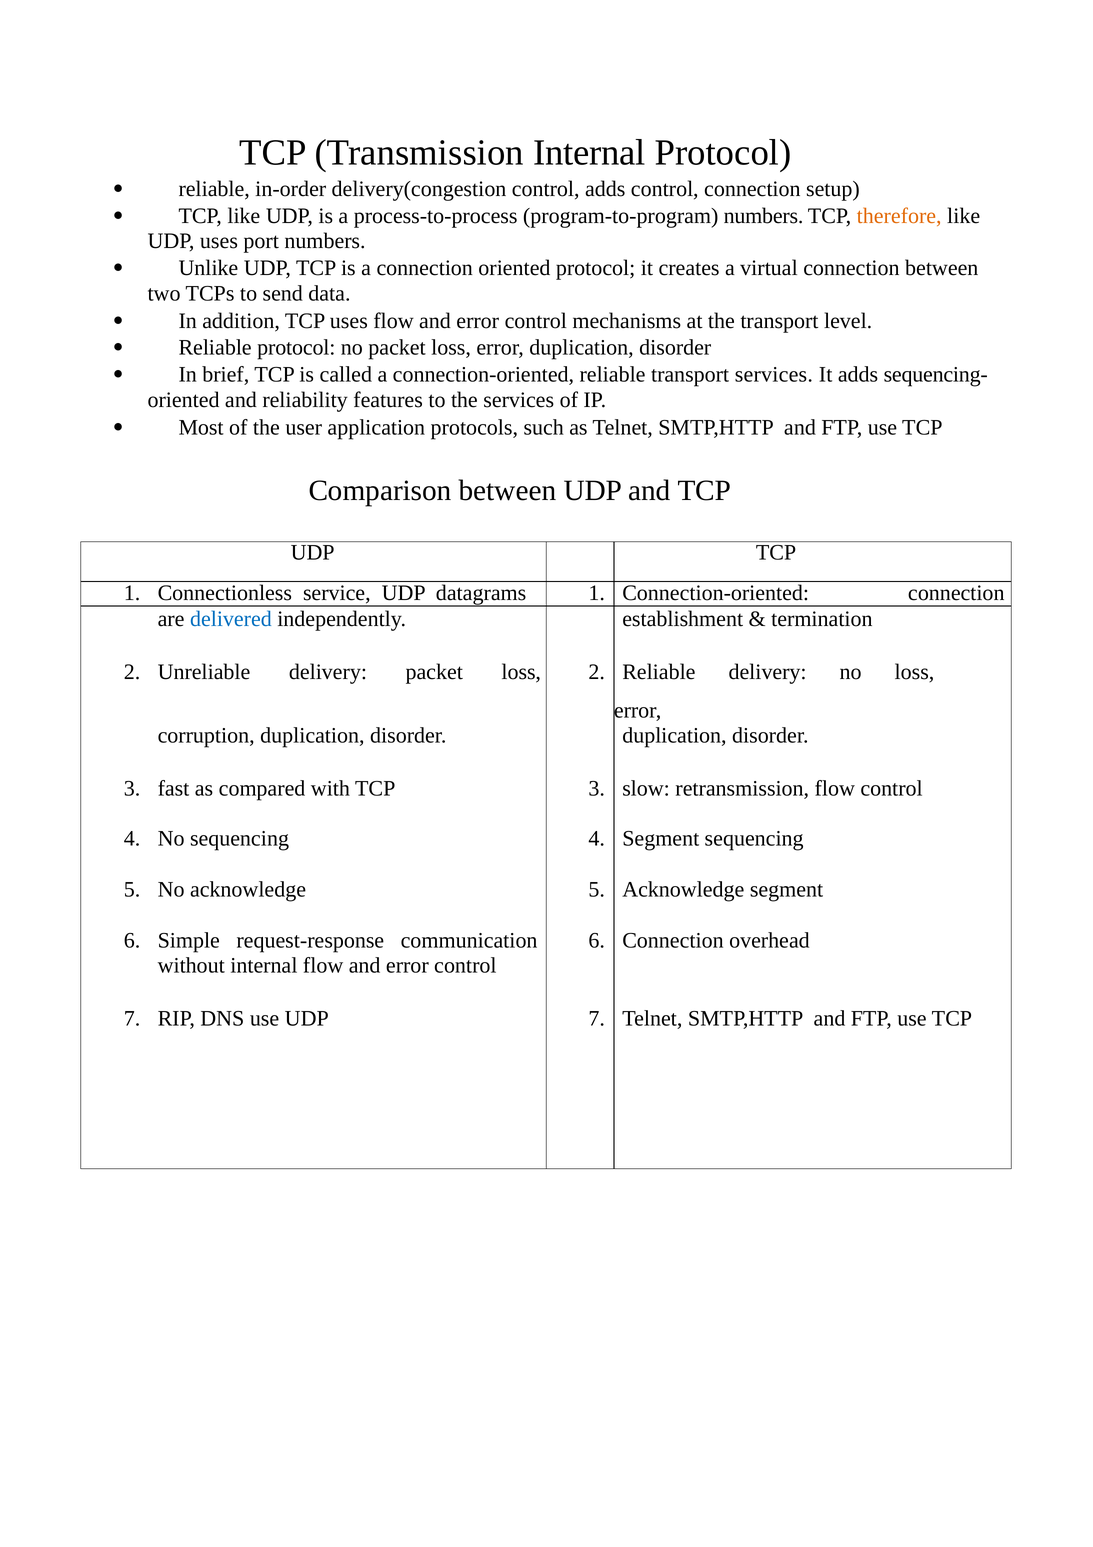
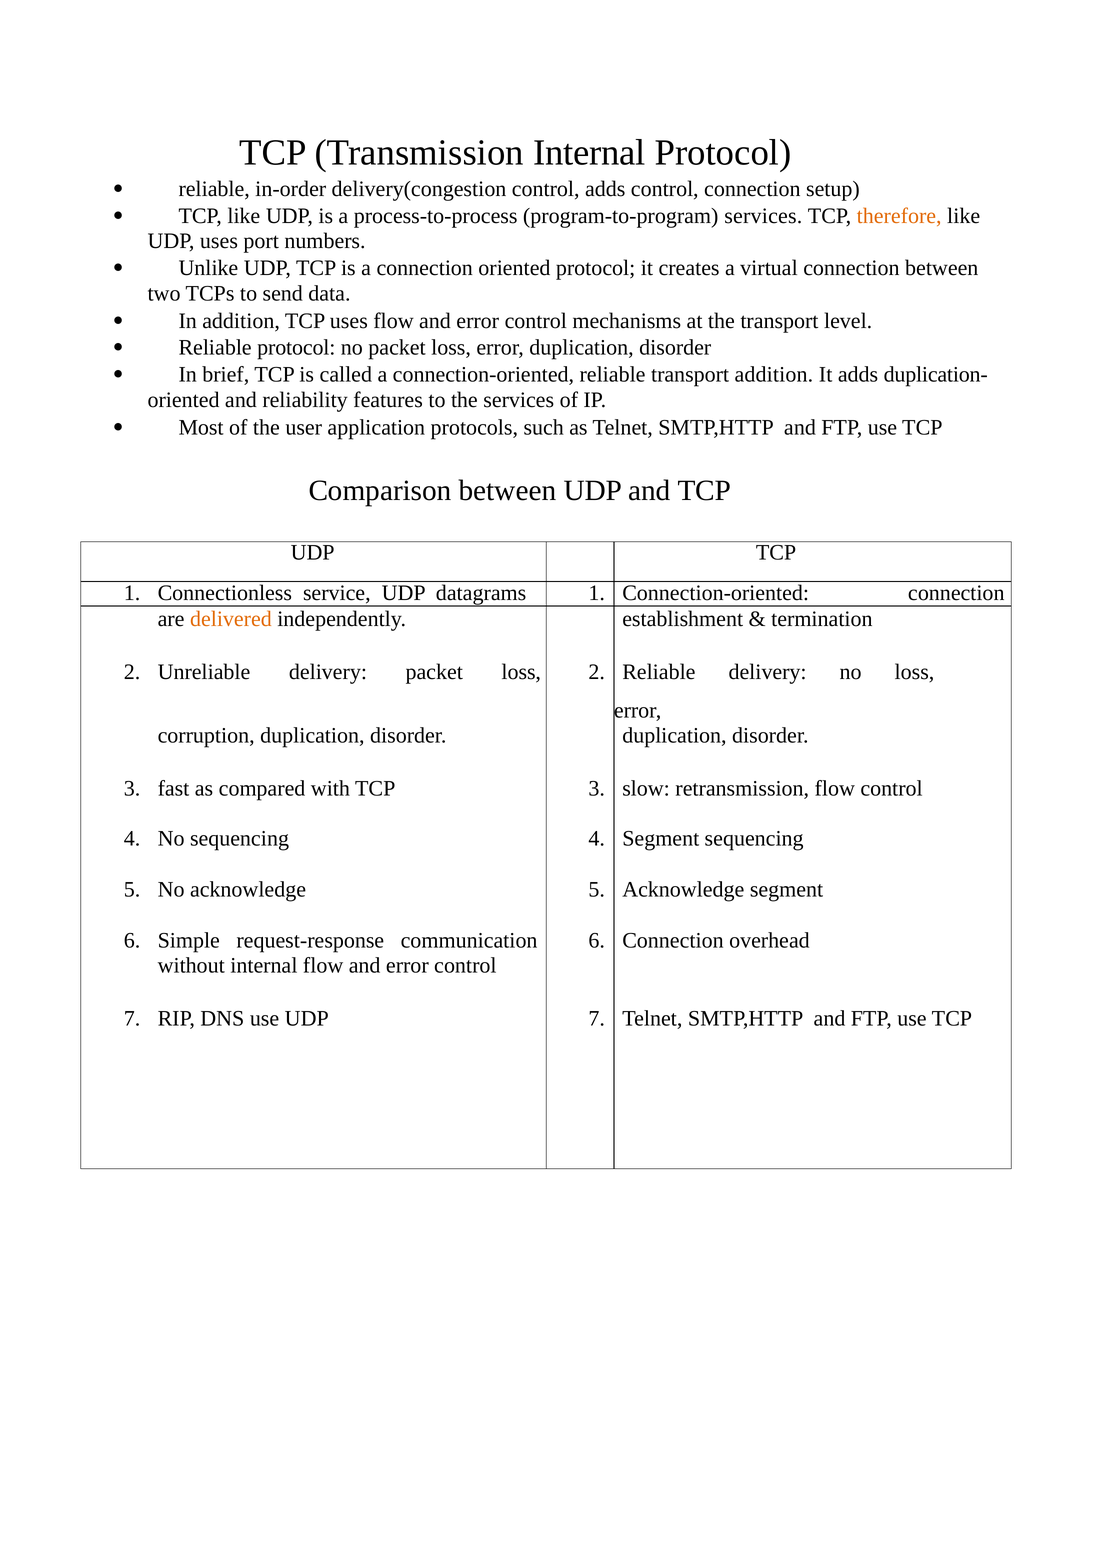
program-to-program numbers: numbers -> services
transport services: services -> addition
sequencing-: sequencing- -> duplication-
delivered colour: blue -> orange
